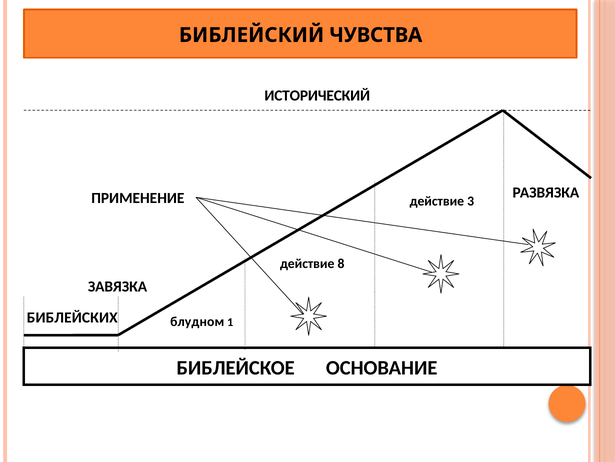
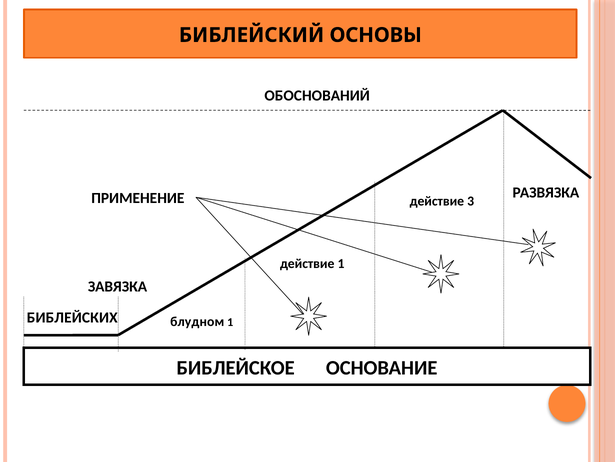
ЧУВСТВА: ЧУВСТВА -> ОСНОВЫ
ИСТОРИЧЕСКИЙ: ИСТОРИЧЕСКИЙ -> ОБОСНОВАНИЙ
действие 8: 8 -> 1
